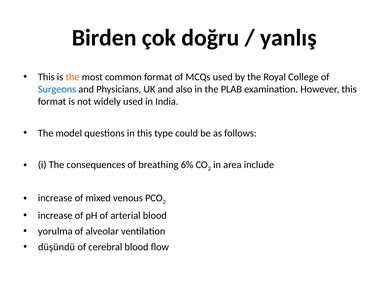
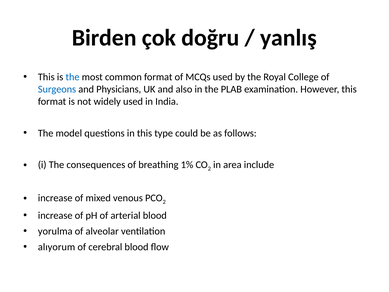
the at (73, 77) colour: orange -> blue
6%: 6% -> 1%
düşündü: düşündü -> alıyorum
